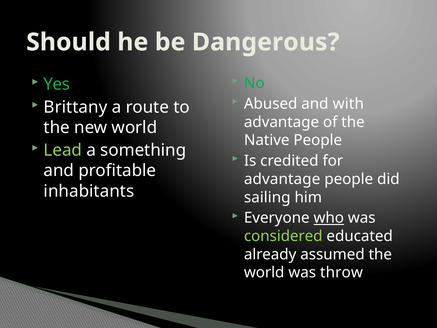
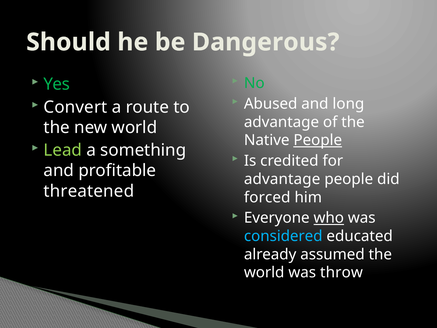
with: with -> long
Brittany: Brittany -> Convert
People at (318, 140) underline: none -> present
inhabitants: inhabitants -> threatened
sailing: sailing -> forced
considered colour: light green -> light blue
